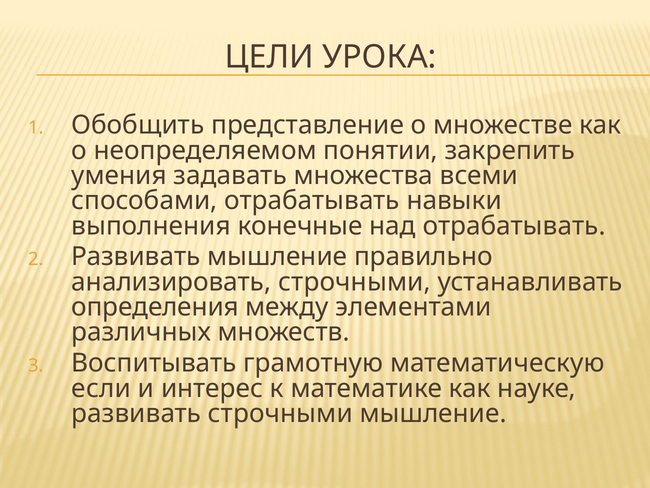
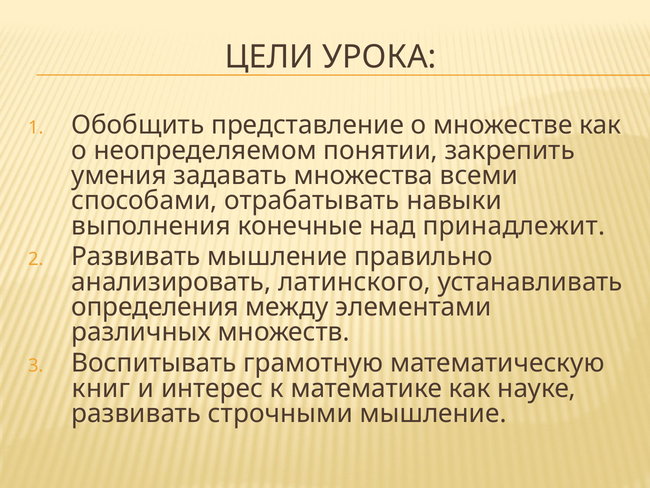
над отрабатывать: отрабатывать -> принадлежит
анализировать строчными: строчными -> латинского
если: если -> книг
